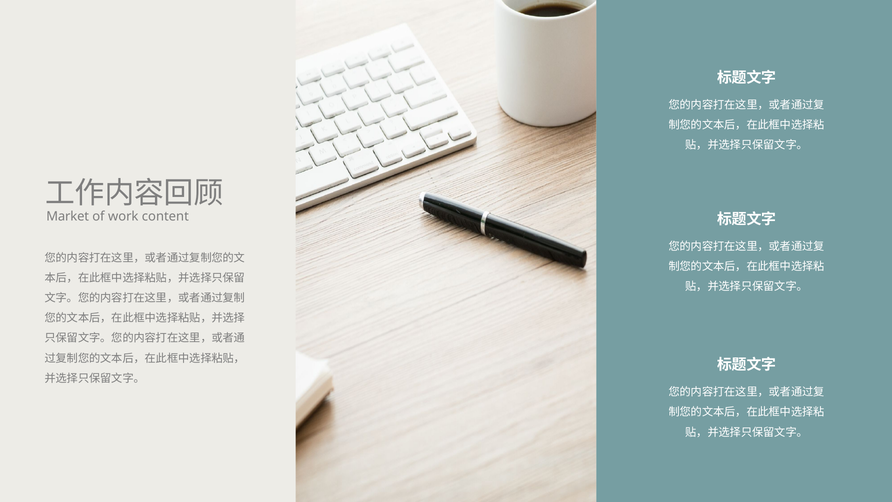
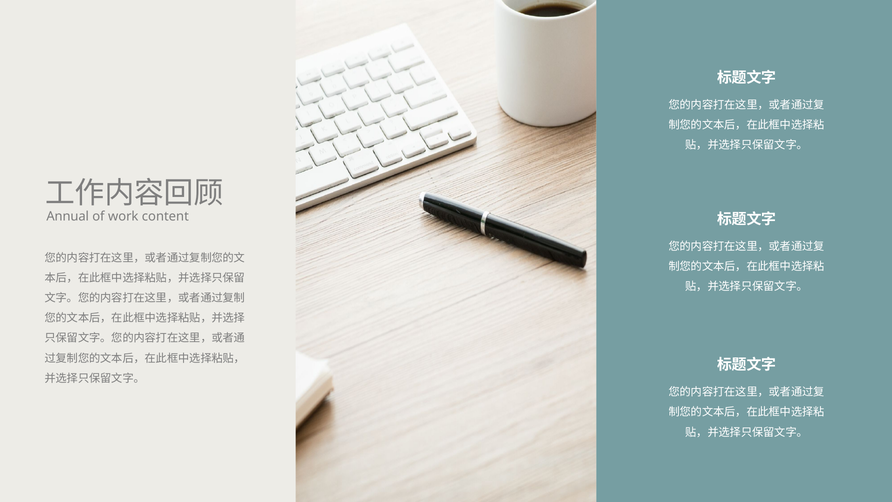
Market: Market -> Annual
